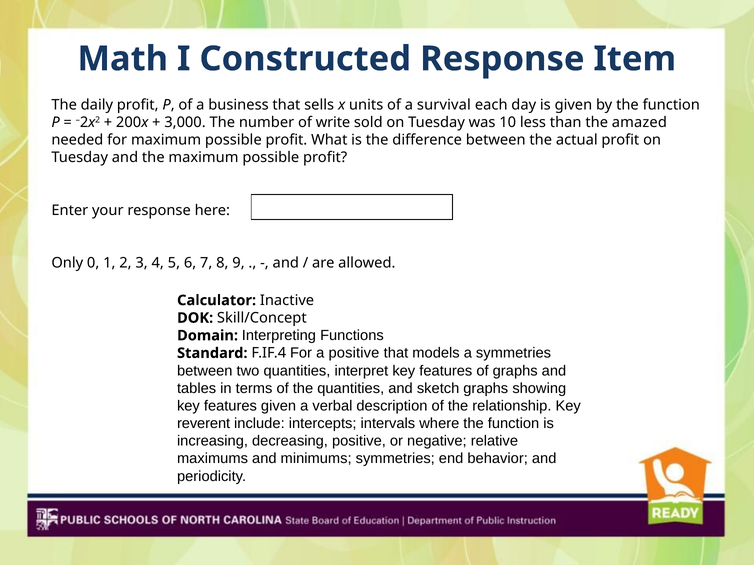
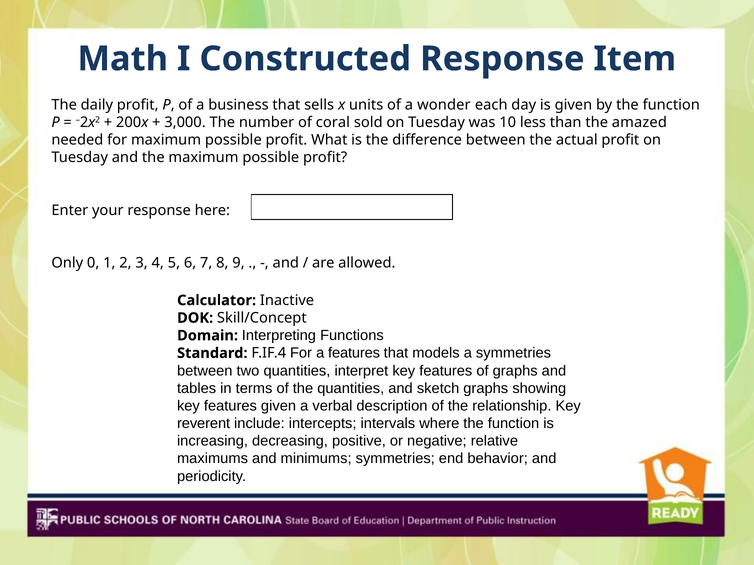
survival: survival -> wonder
write: write -> coral
a positive: positive -> features
